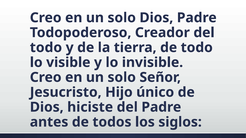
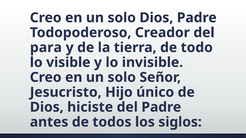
todo at (46, 48): todo -> para
